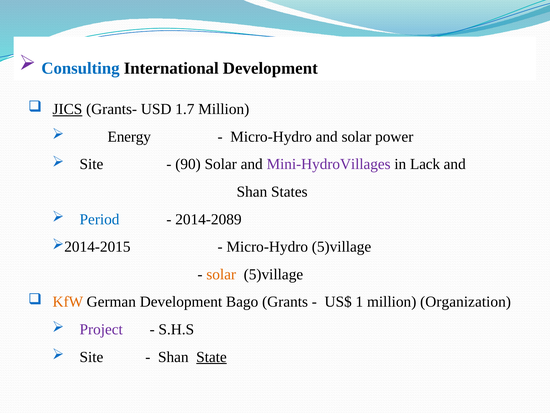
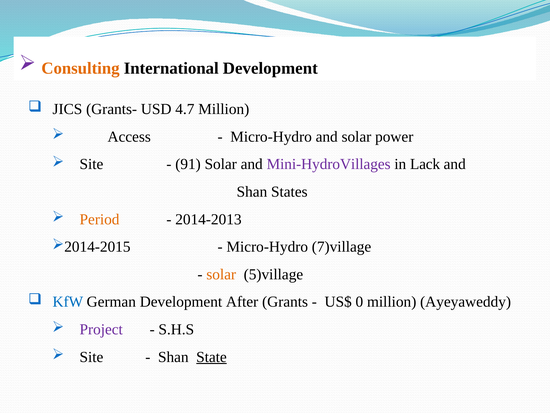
Consulting colour: blue -> orange
JICS underline: present -> none
1.7: 1.7 -> 4.7
Energy: Energy -> Access
90: 90 -> 91
Period colour: blue -> orange
2014-2089: 2014-2089 -> 2014-2013
Micro-Hydro 5)village: 5)village -> 7)village
KfW colour: orange -> blue
Bago: Bago -> After
1: 1 -> 0
Organization: Organization -> Ayeyaweddy
